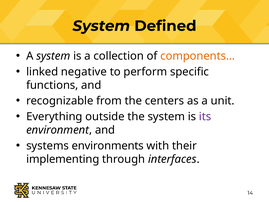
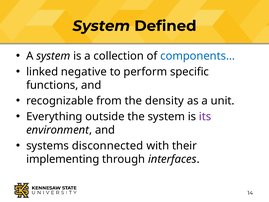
components… colour: orange -> blue
centers: centers -> density
environments: environments -> disconnected
